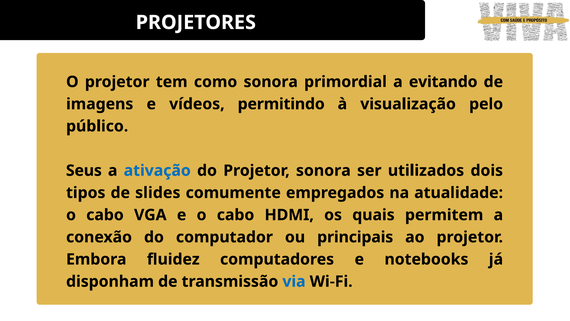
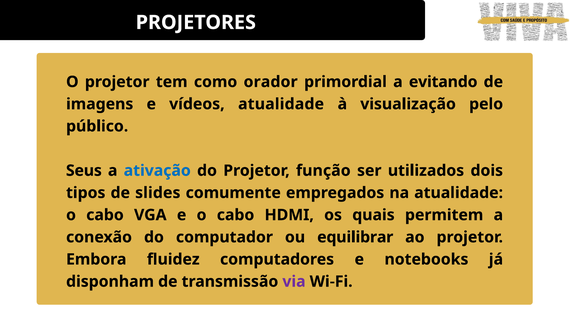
como sonora: sonora -> orador
vídeos permitindo: permitindo -> atualidade
Projetor sonora: sonora -> função
principais: principais -> equilibrar
via colour: blue -> purple
